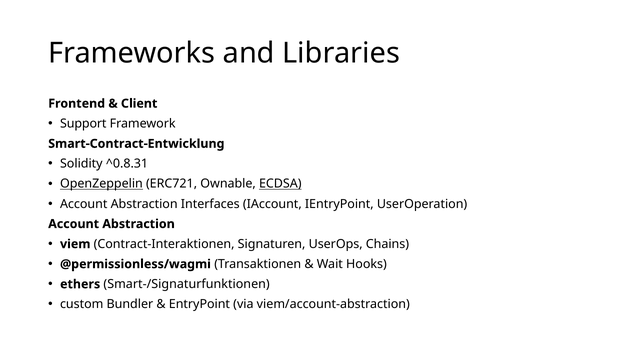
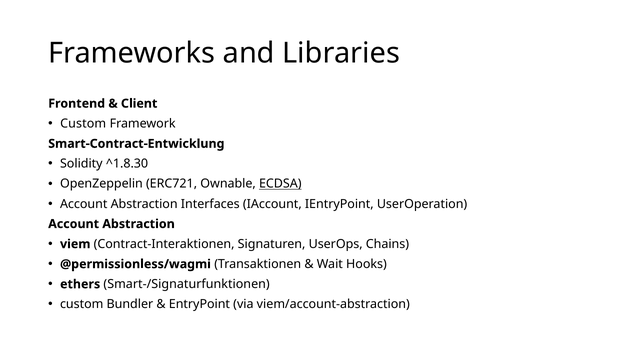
Support at (83, 124): Support -> Custom
^0.8.31: ^0.8.31 -> ^1.8.30
OpenZeppelin underline: present -> none
